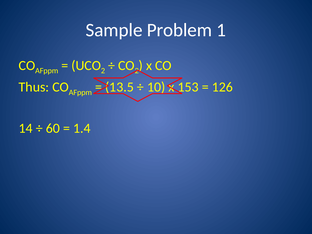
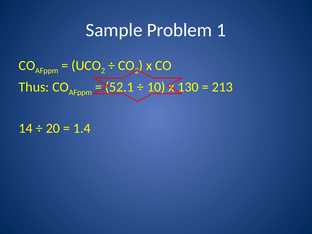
13.5: 13.5 -> 52.1
153: 153 -> 130
126: 126 -> 213
60: 60 -> 20
